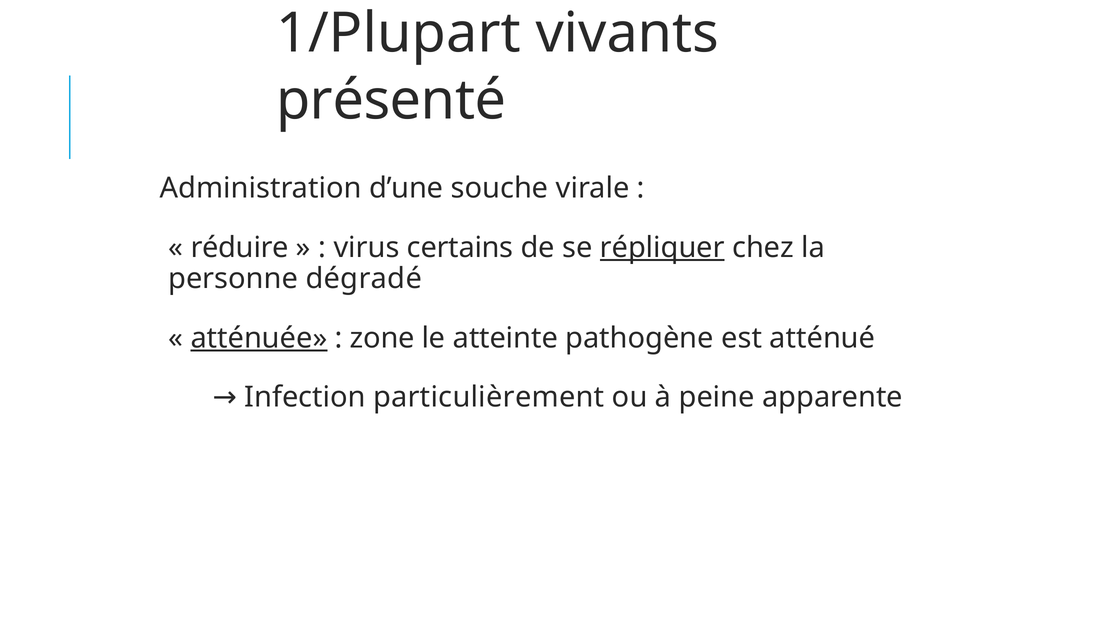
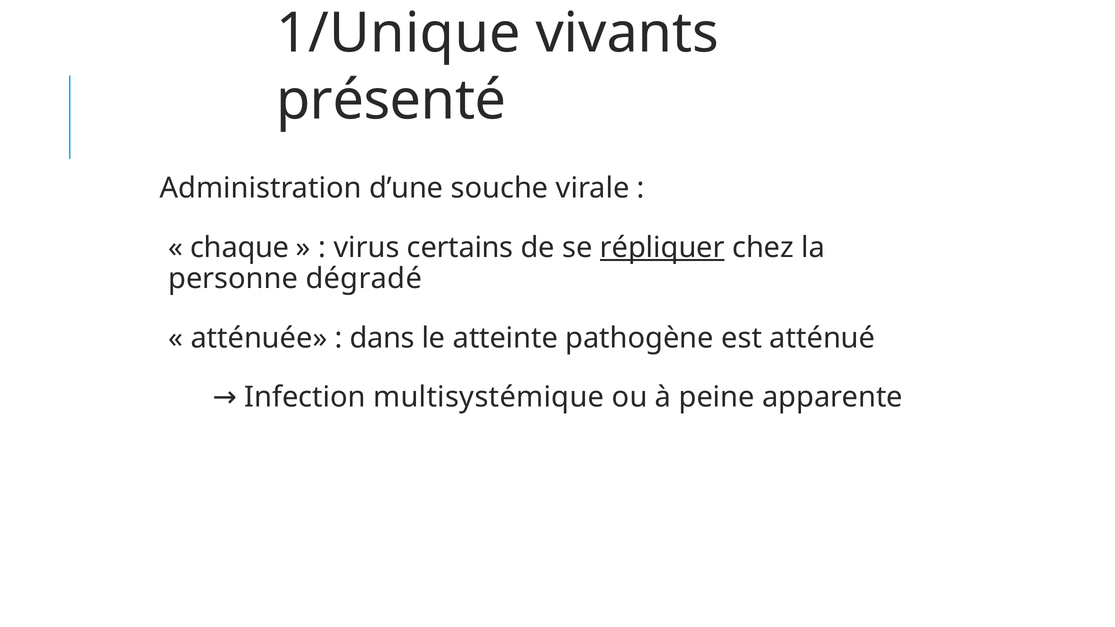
1/Plupart: 1/Plupart -> 1/Unique
réduire: réduire -> chaque
atténuée underline: present -> none
zone: zone -> dans
particulièrement: particulièrement -> multisystémique
